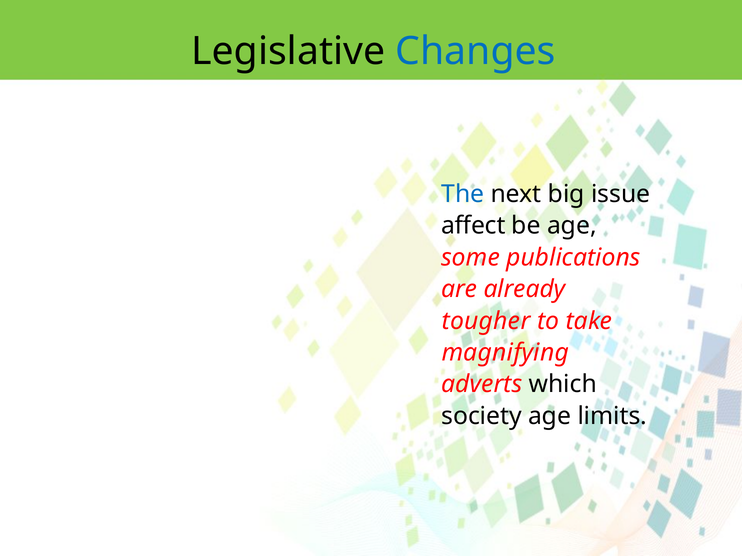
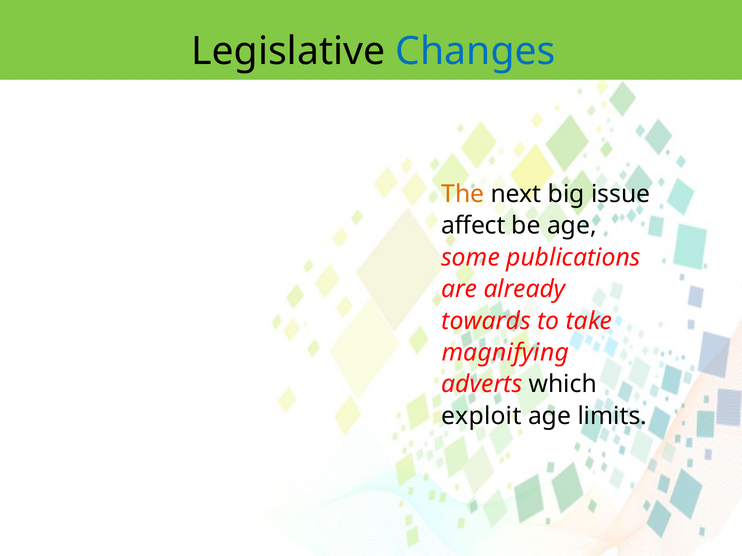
The colour: blue -> orange
tougher: tougher -> towards
society: society -> exploit
